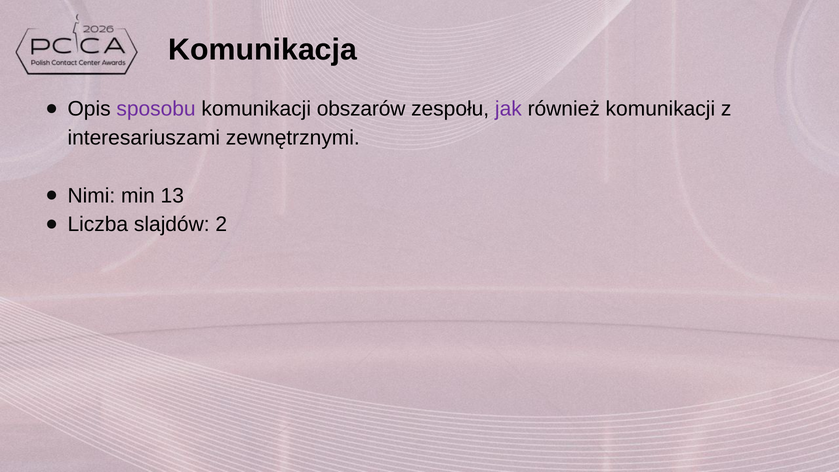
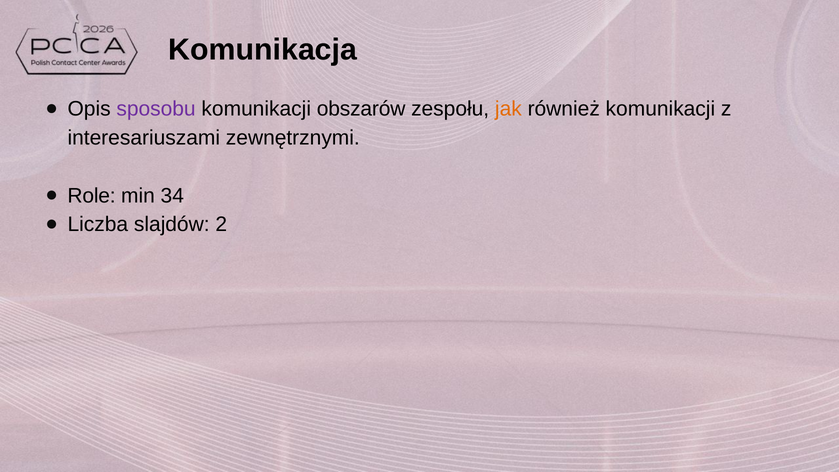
jak colour: purple -> orange
Nimi: Nimi -> Role
13: 13 -> 34
